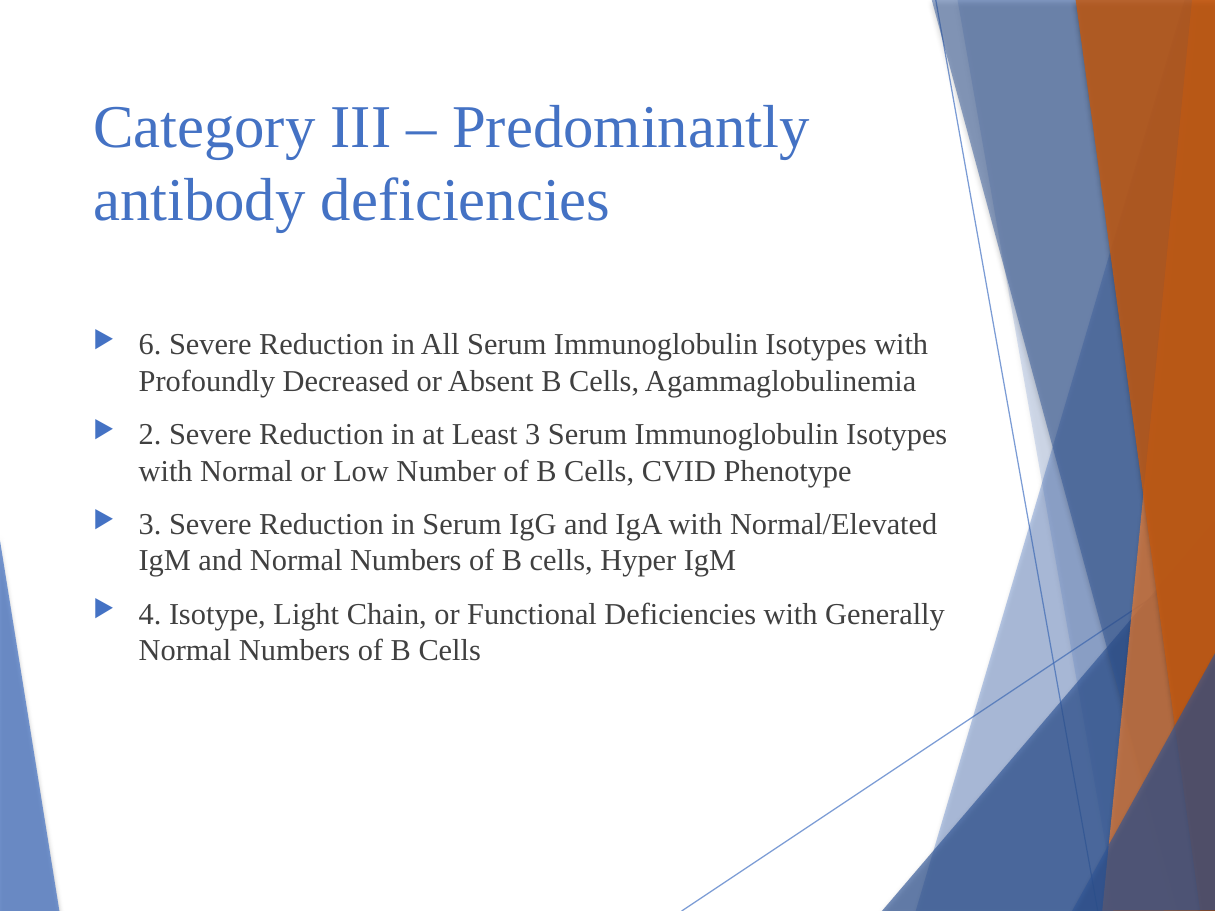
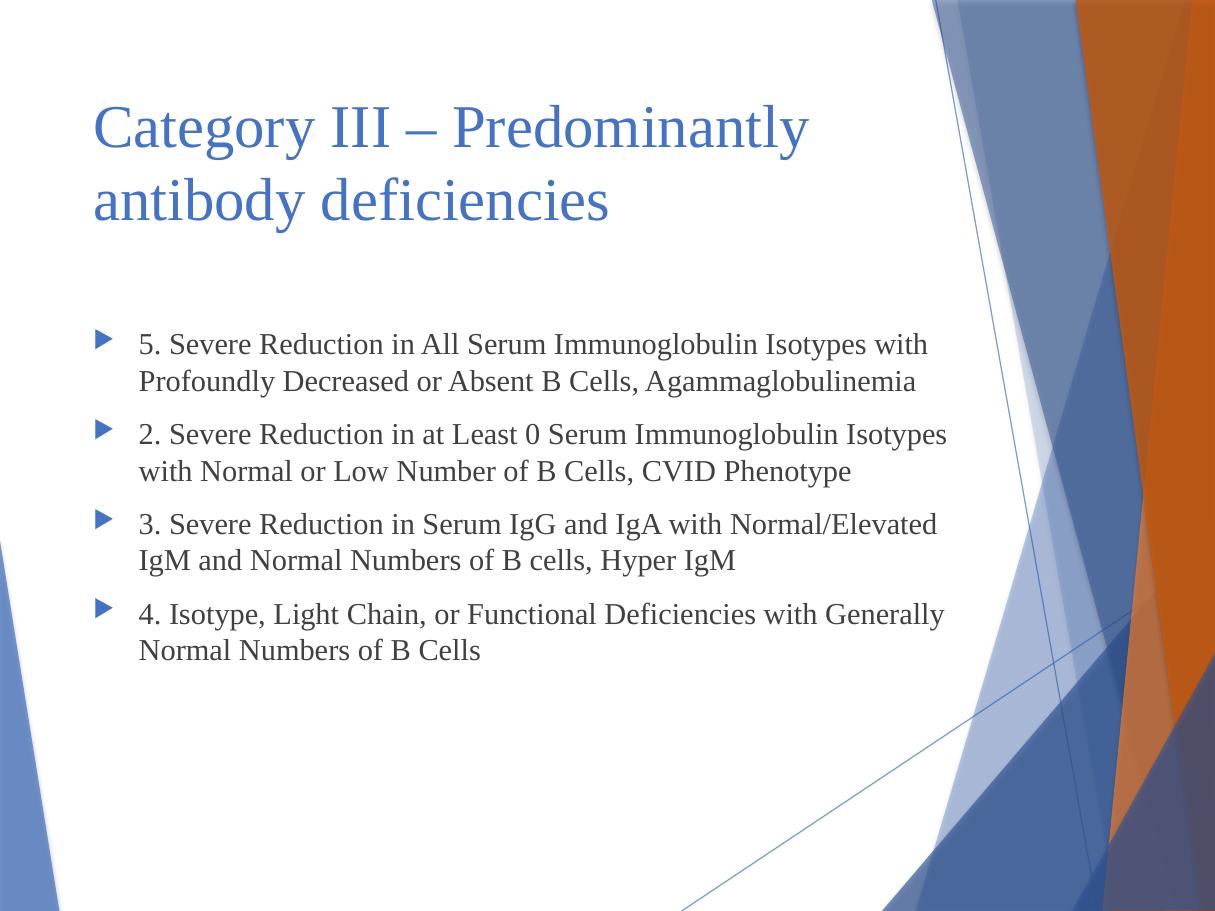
6: 6 -> 5
Least 3: 3 -> 0
